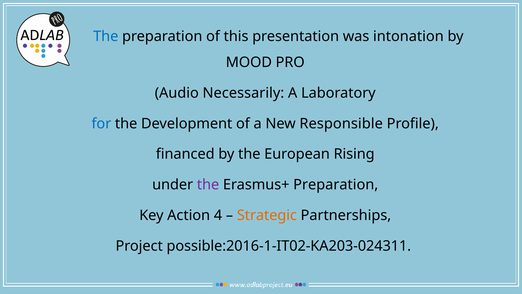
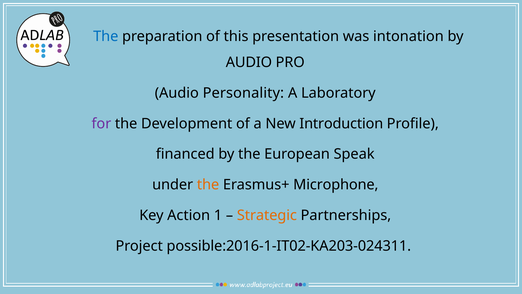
MOOD at (249, 62): MOOD -> AUDIO
Necessarily: Necessarily -> Personality
for colour: blue -> purple
Responsible: Responsible -> Introduction
Rising: Rising -> Speak
the at (208, 185) colour: purple -> orange
Erasmus+ Preparation: Preparation -> Microphone
4: 4 -> 1
